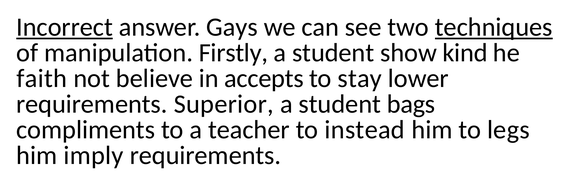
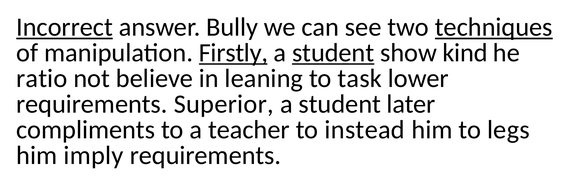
Gays: Gays -> Bully
Firstly underline: none -> present
student at (333, 53) underline: none -> present
faith: faith -> ratio
accepts: accepts -> leaning
stay: stay -> task
bags: bags -> later
